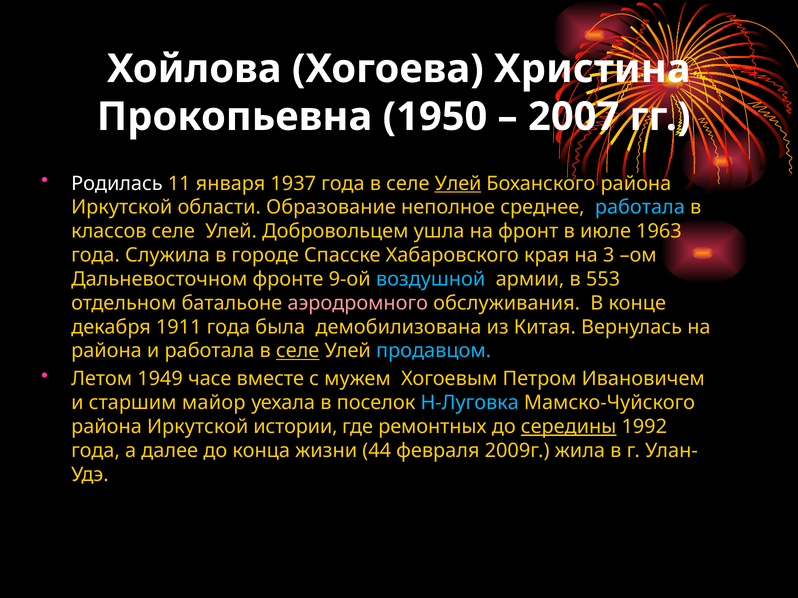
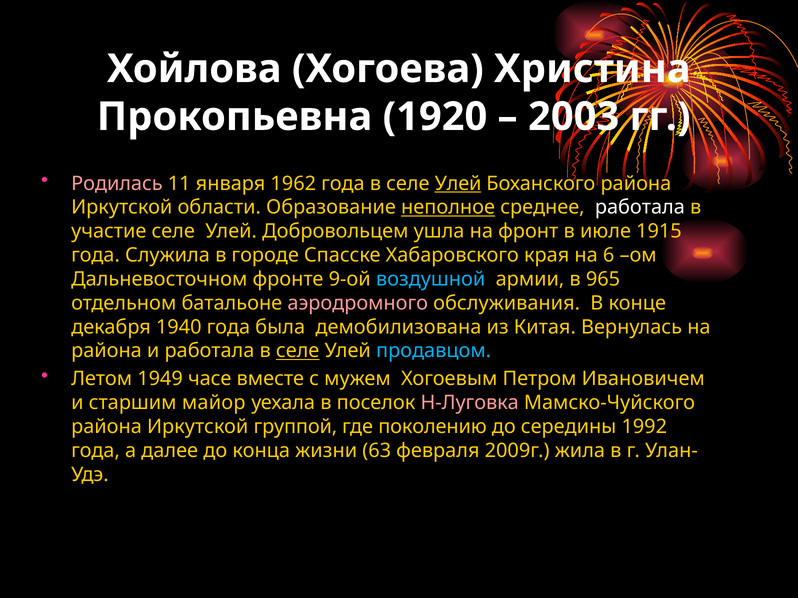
1950: 1950 -> 1920
2007: 2007 -> 2003
Родилась colour: white -> pink
1937: 1937 -> 1962
неполное underline: none -> present
работала at (640, 208) colour: light blue -> white
классов: классов -> участие
1963: 1963 -> 1915
3: 3 -> 6
553: 553 -> 965
1911: 1911 -> 1940
Н-Луговка colour: light blue -> pink
истории: истории -> группой
ремонтных: ремонтных -> поколению
середины underline: present -> none
44: 44 -> 63
